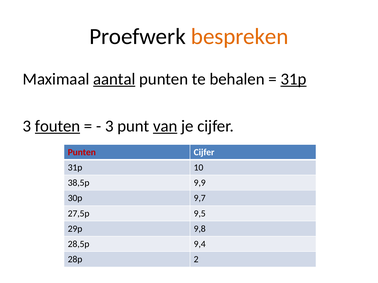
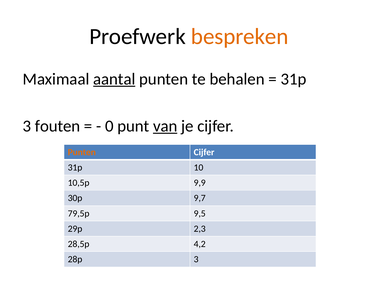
31p at (294, 79) underline: present -> none
fouten underline: present -> none
3 at (109, 126): 3 -> 0
Punten at (82, 153) colour: red -> orange
38,5p: 38,5p -> 10,5p
27,5p: 27,5p -> 79,5p
9,8: 9,8 -> 2,3
9,4: 9,4 -> 4,2
28p 2: 2 -> 3
